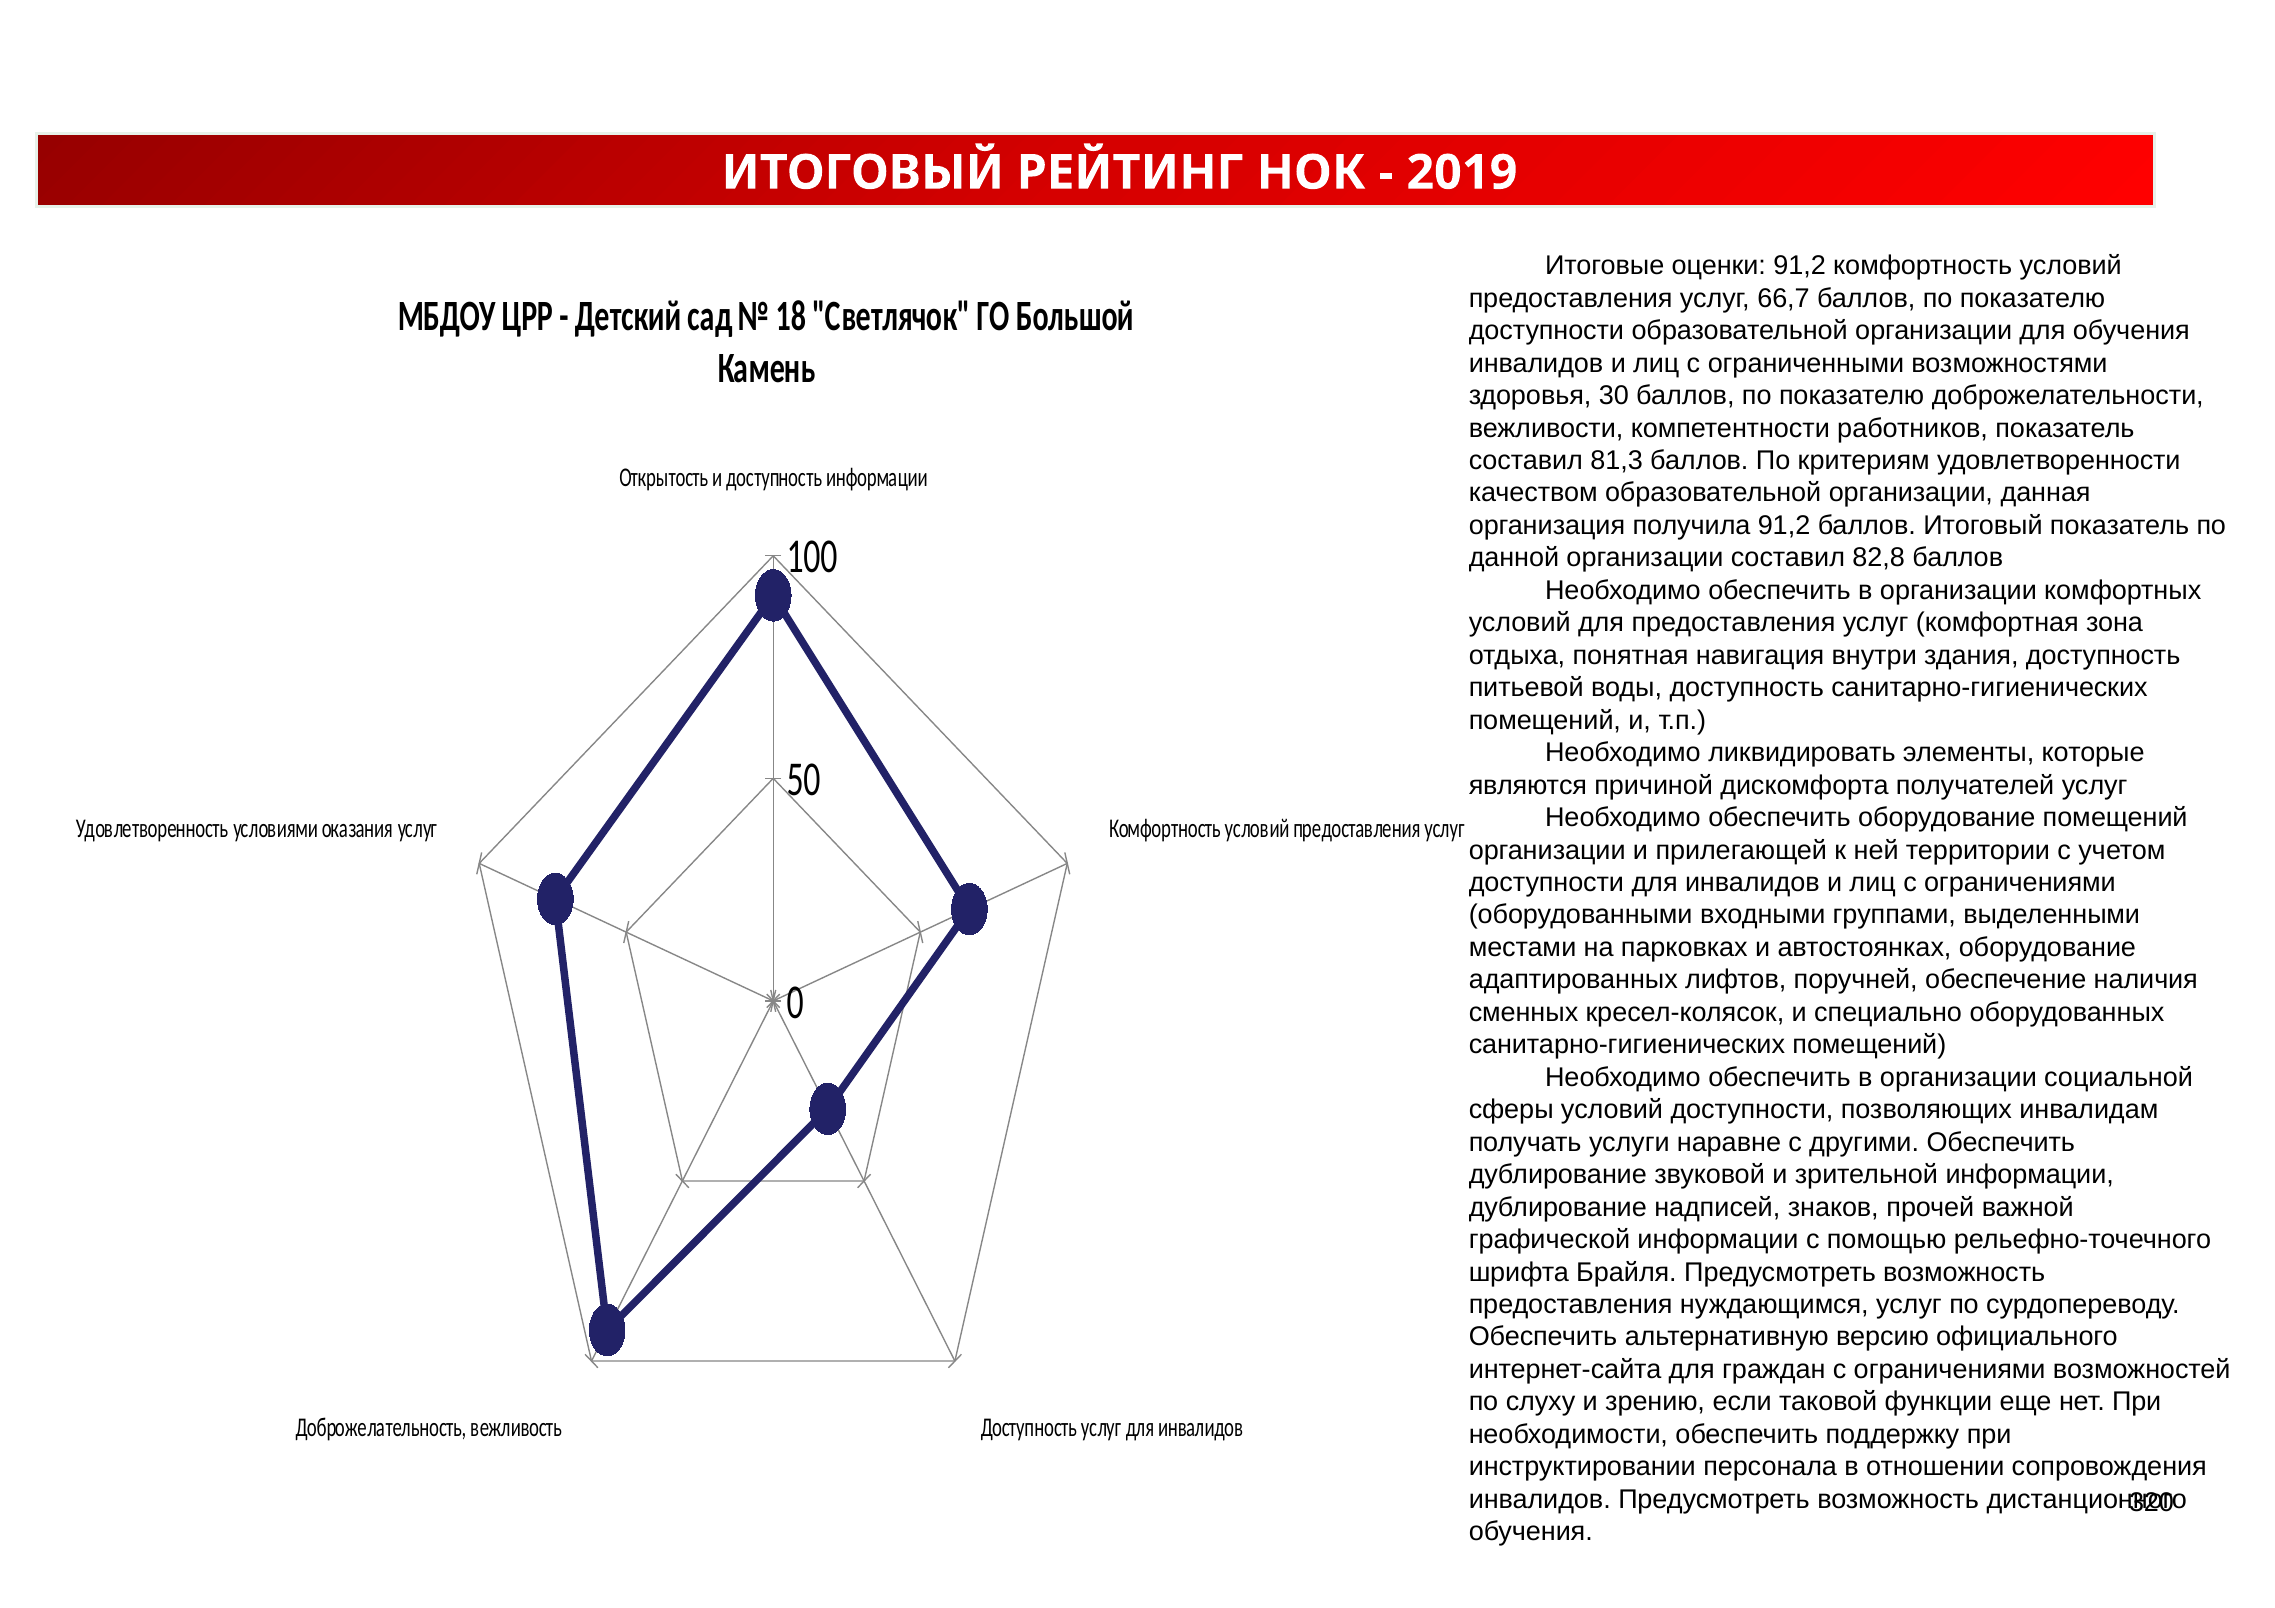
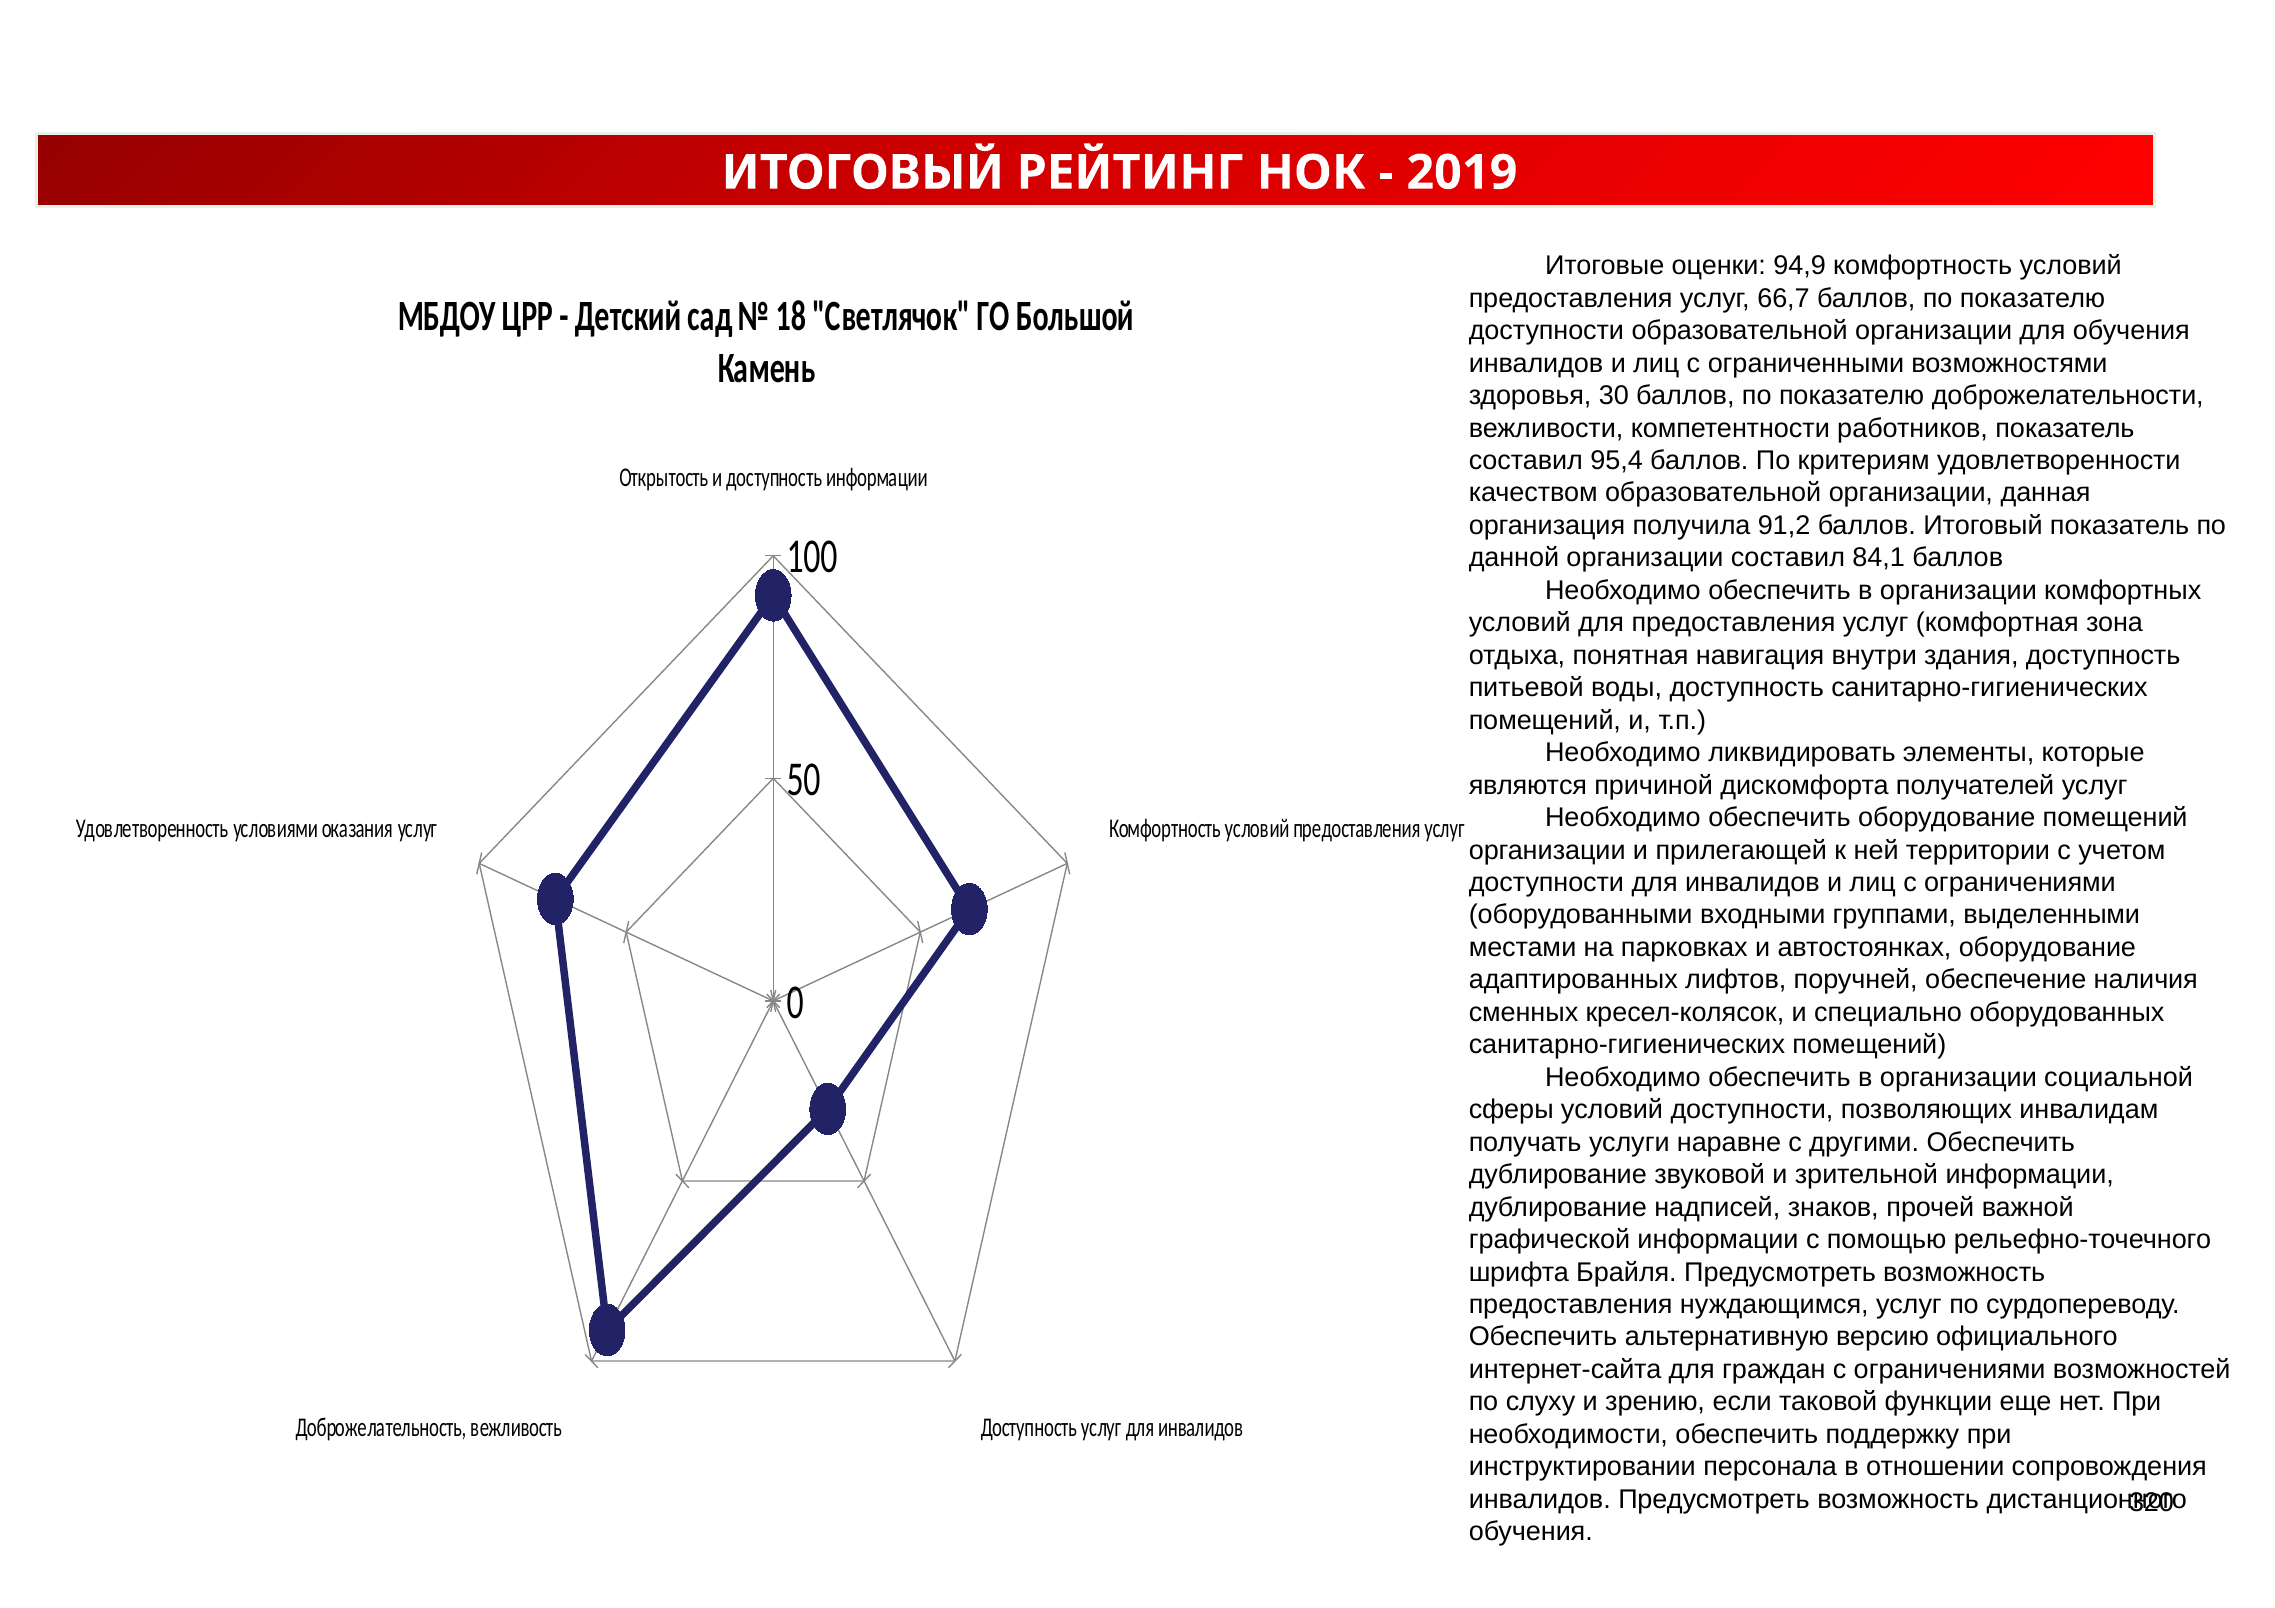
оценки 91,2: 91,2 -> 94,9
81,3: 81,3 -> 95,4
82,8: 82,8 -> 84,1
